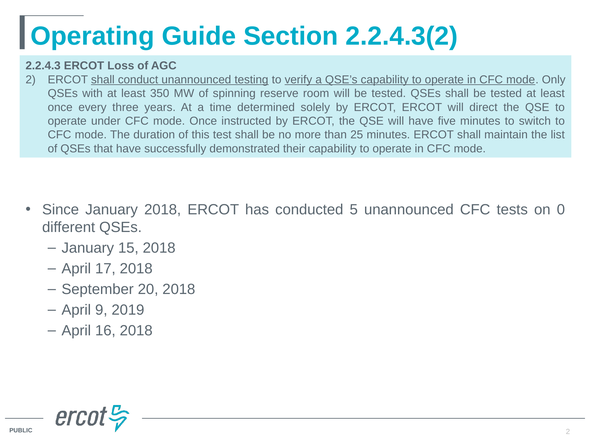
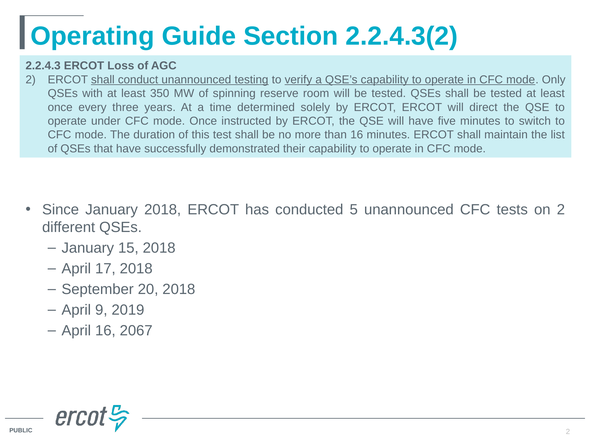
than 25: 25 -> 16
on 0: 0 -> 2
16 2018: 2018 -> 2067
